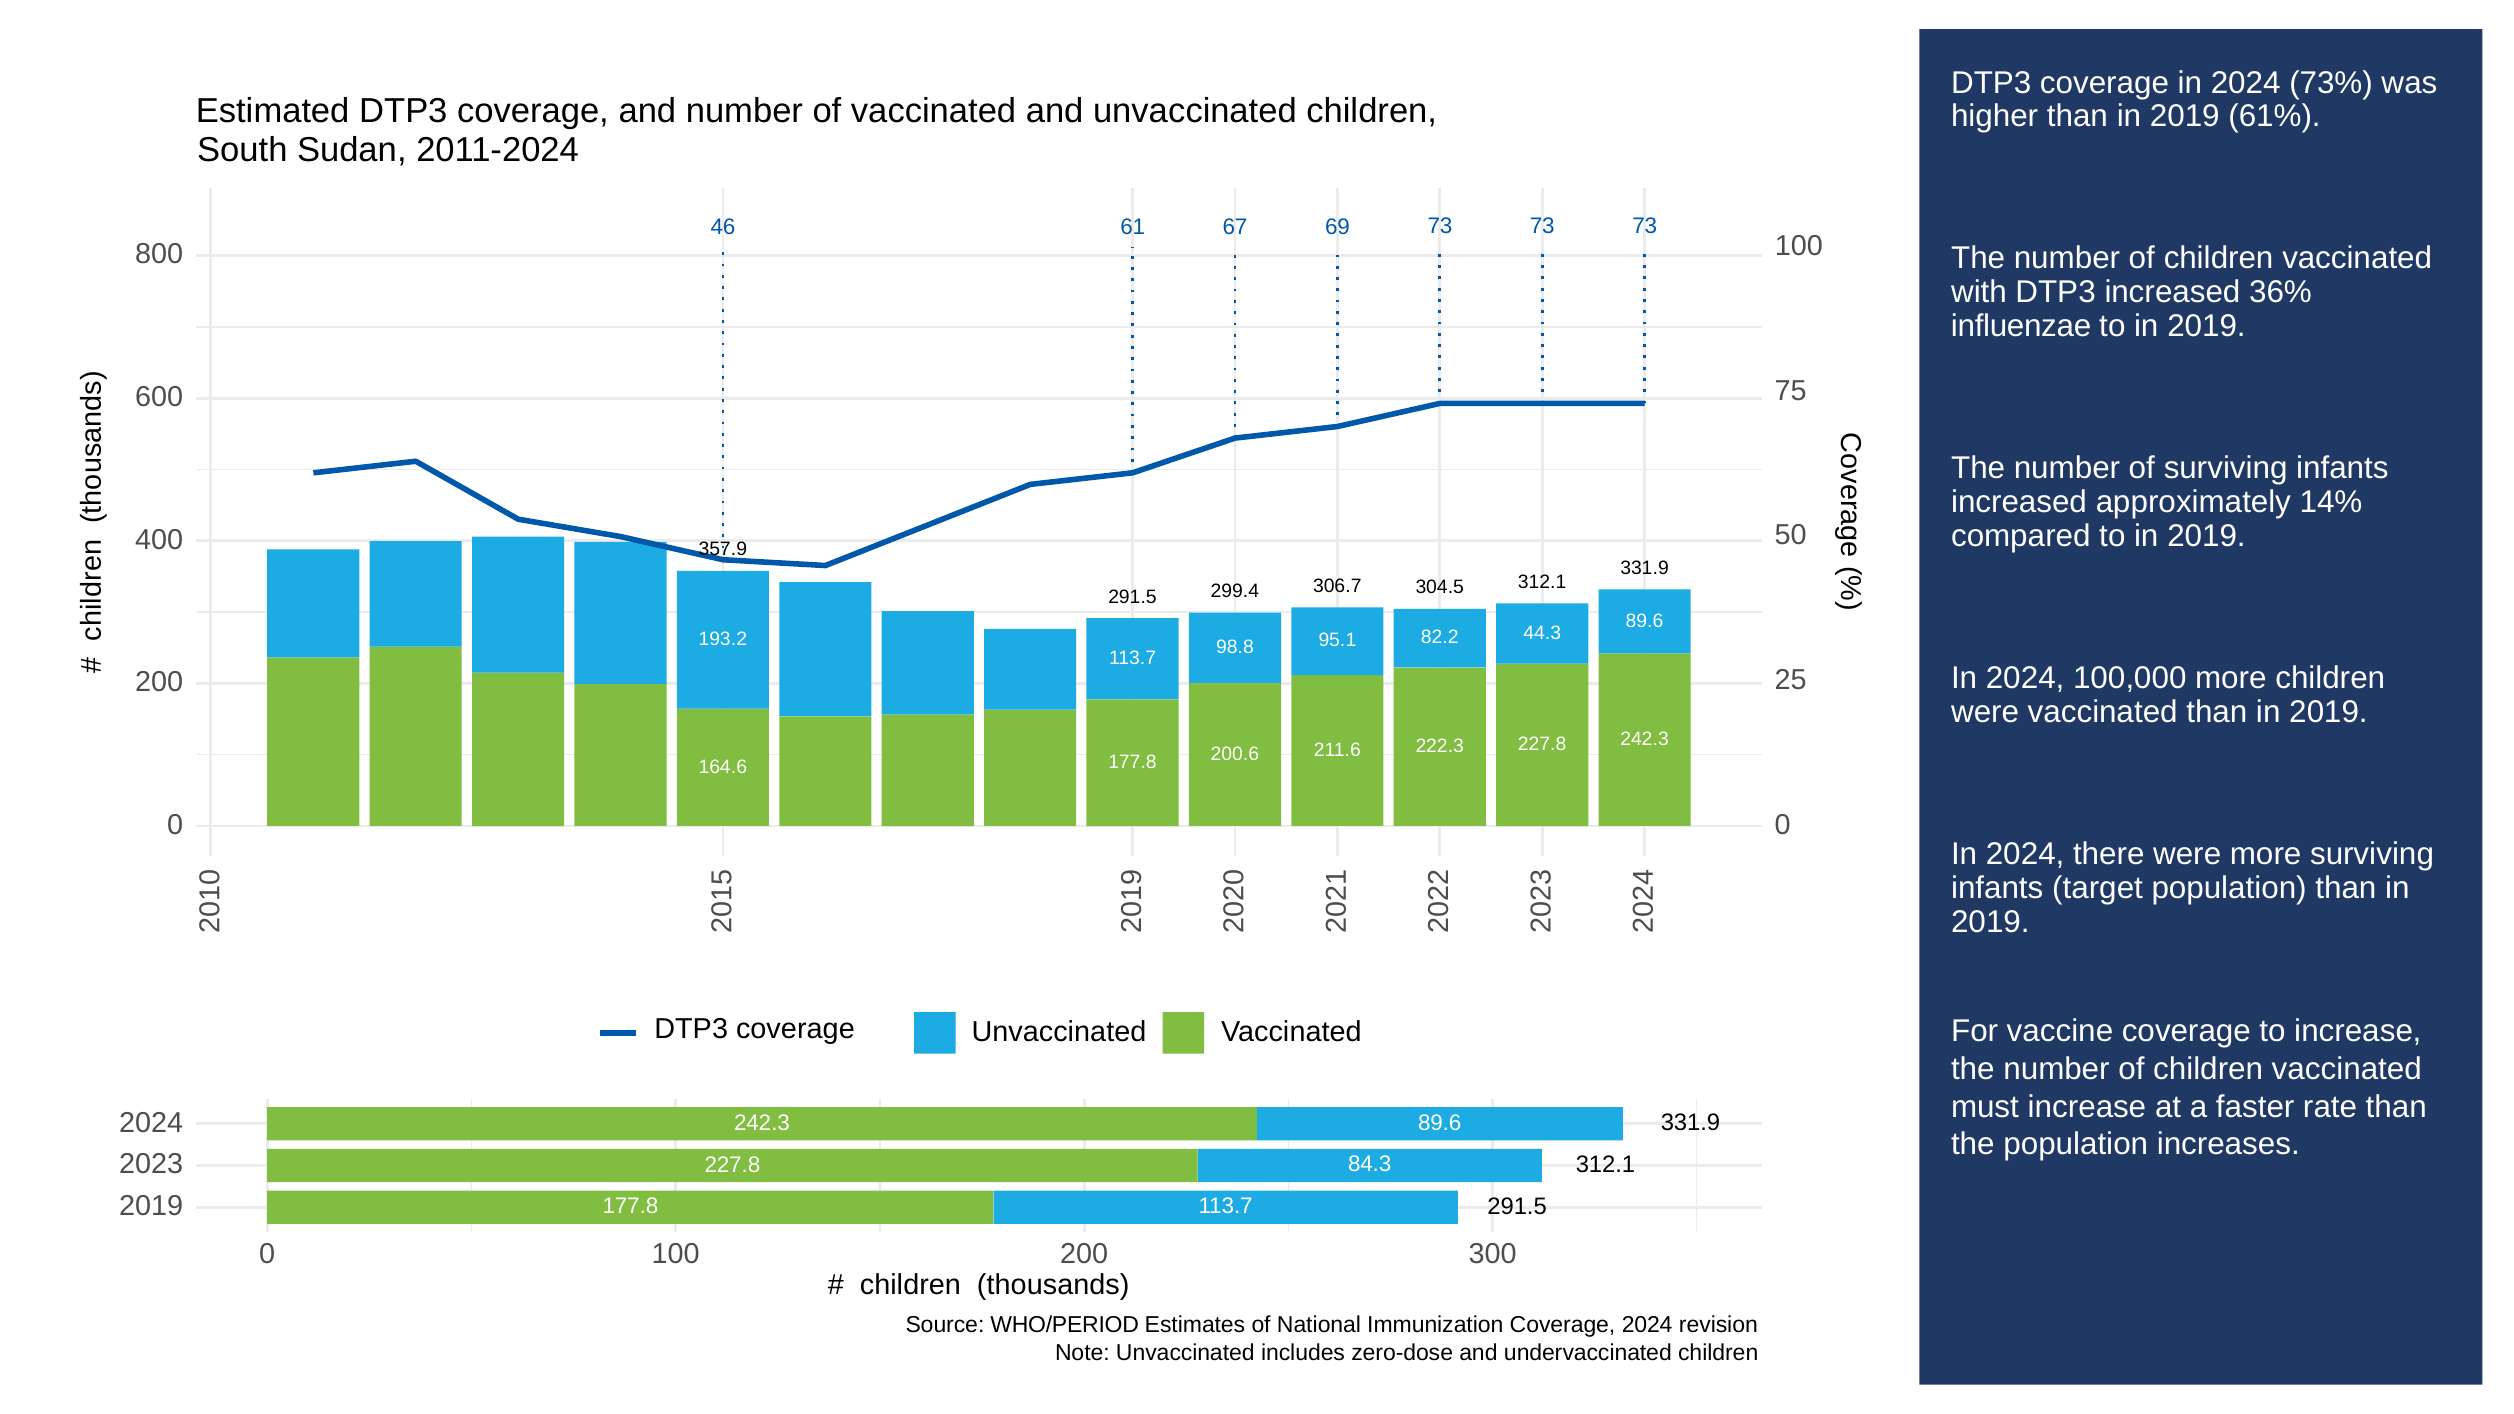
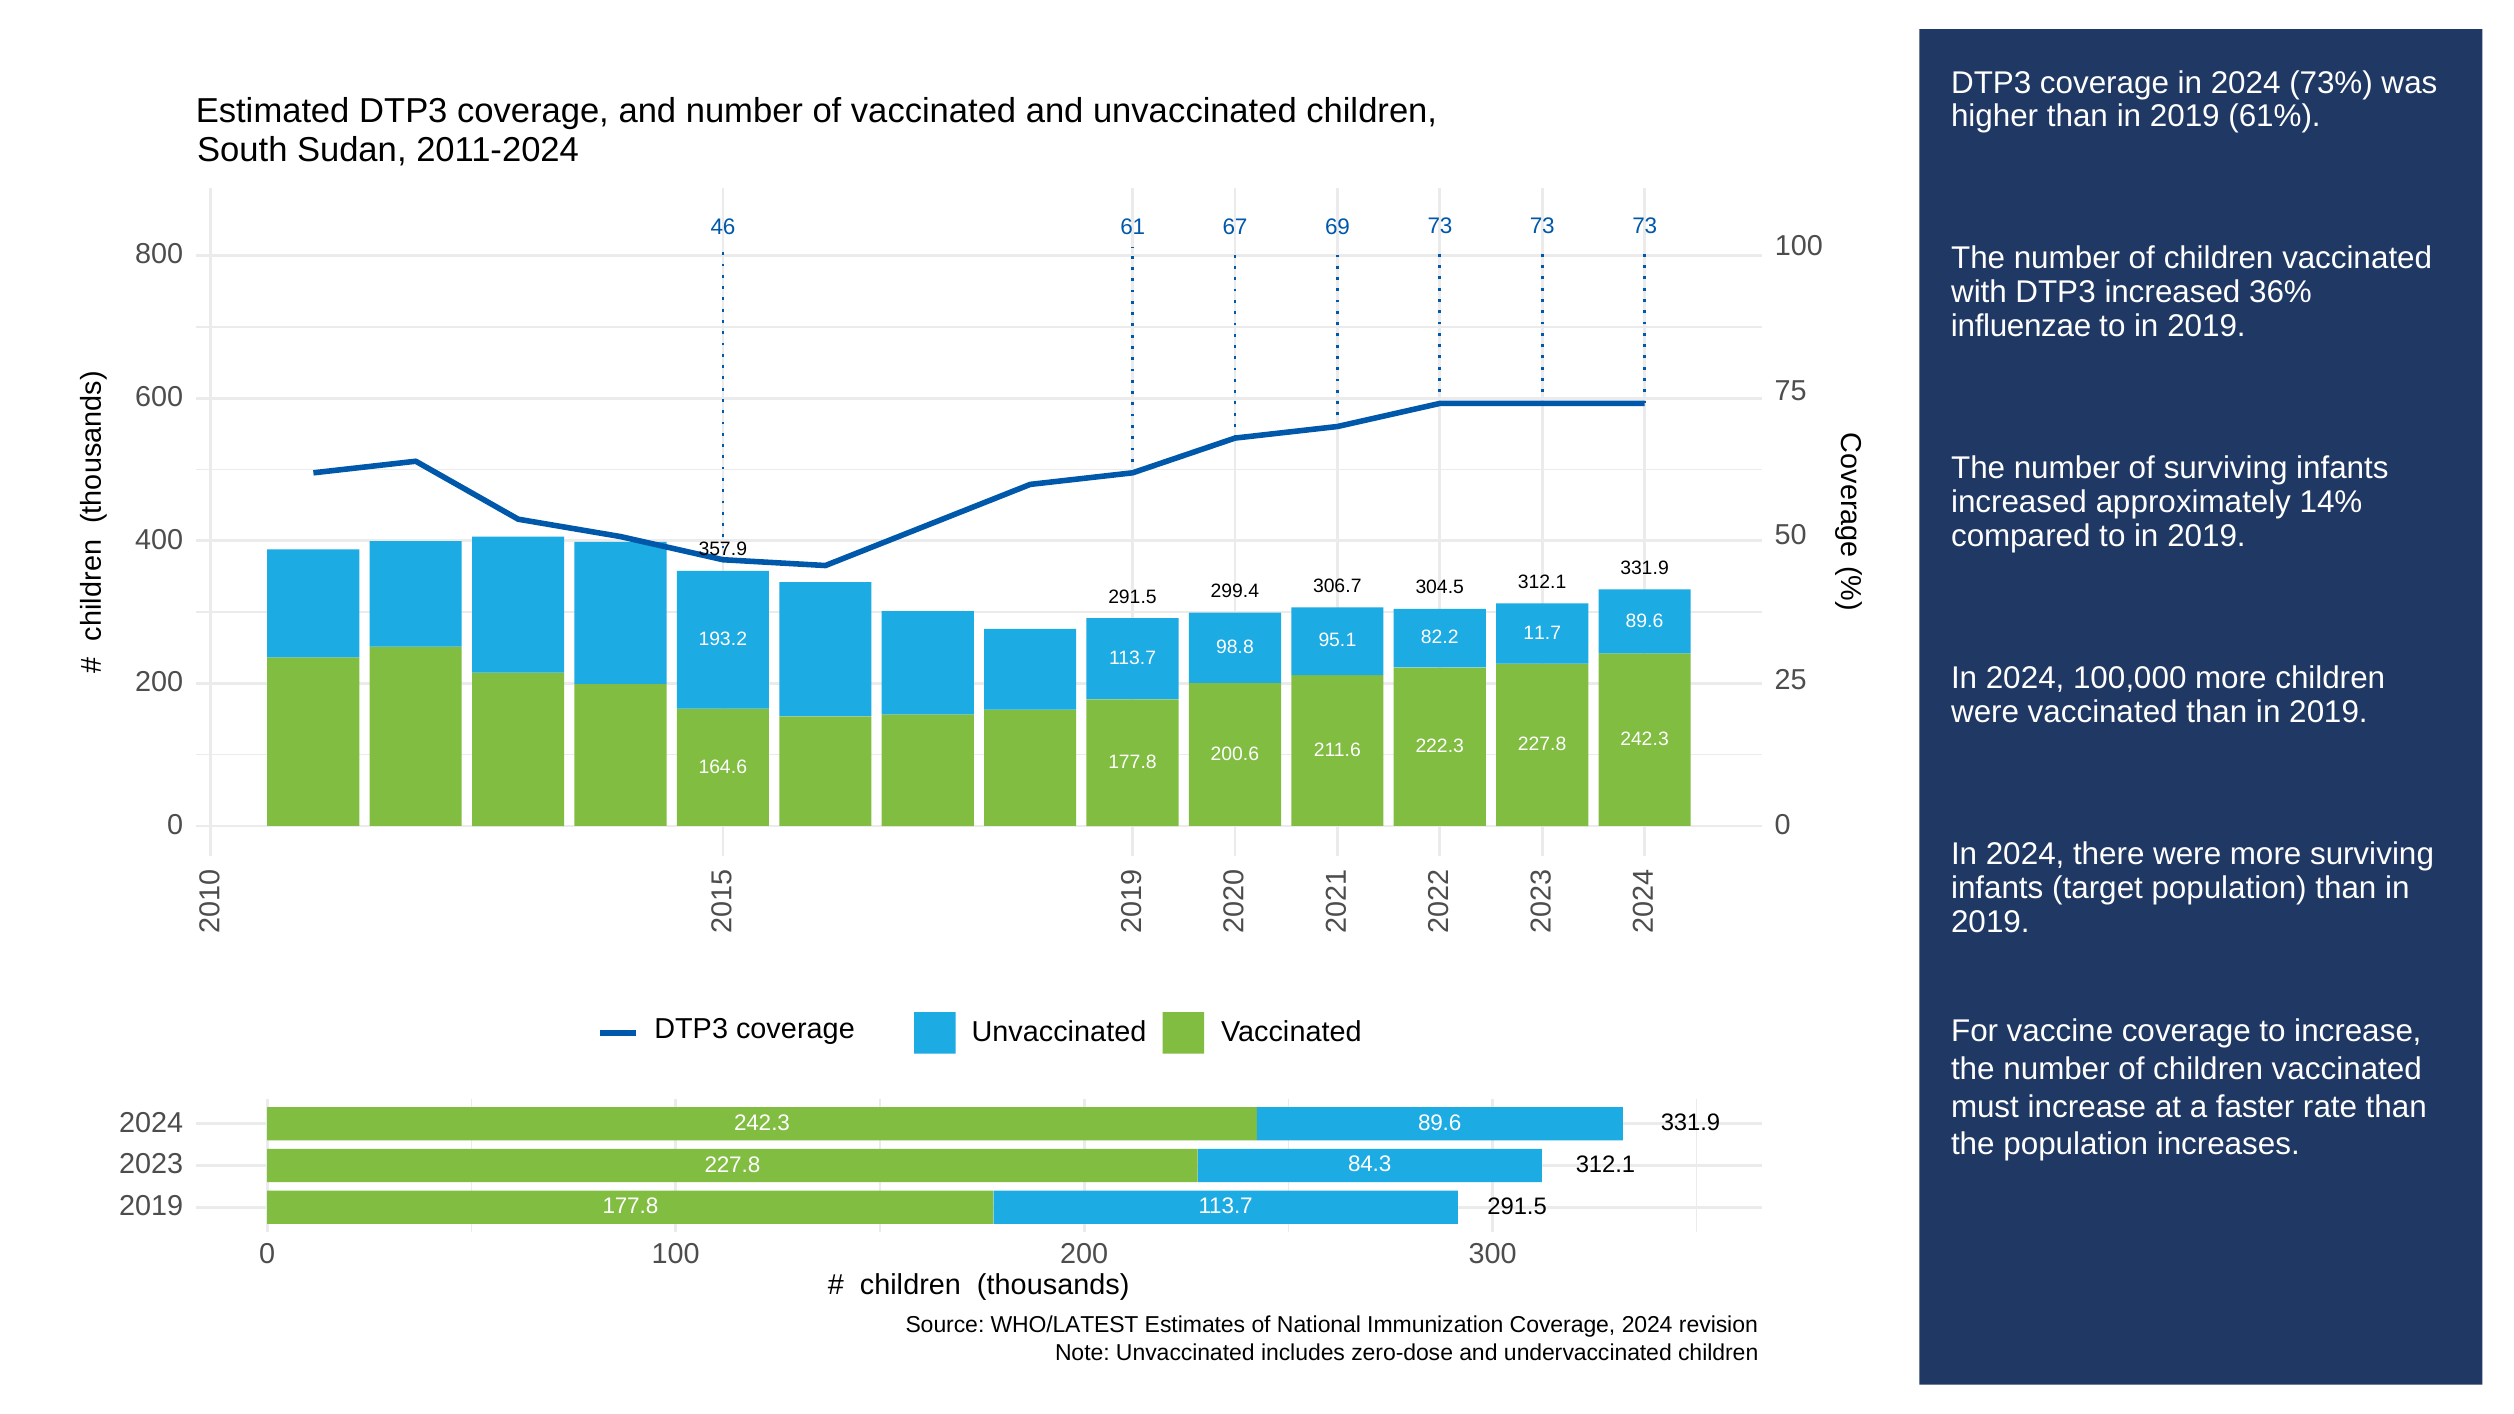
44.3: 44.3 -> 11.7
WHO/PERIOD: WHO/PERIOD -> WHO/LATEST
